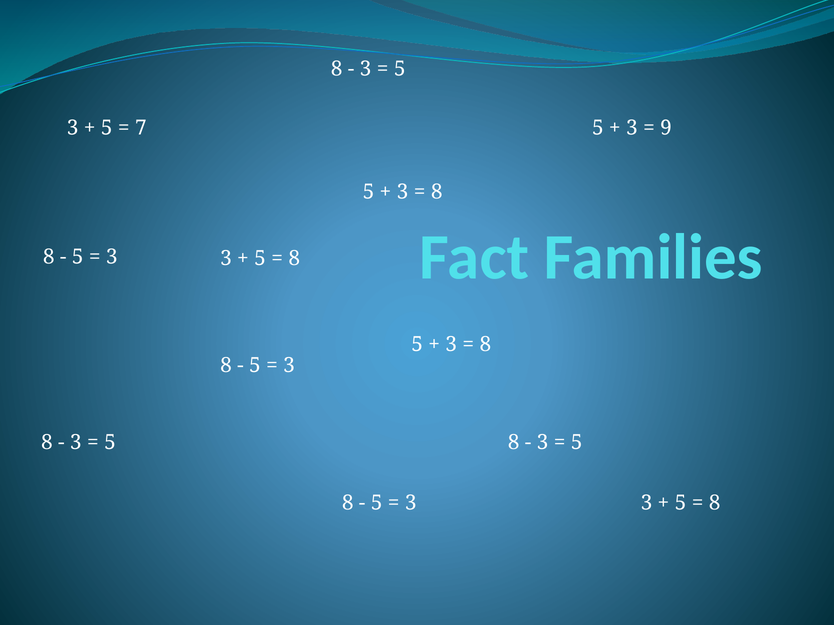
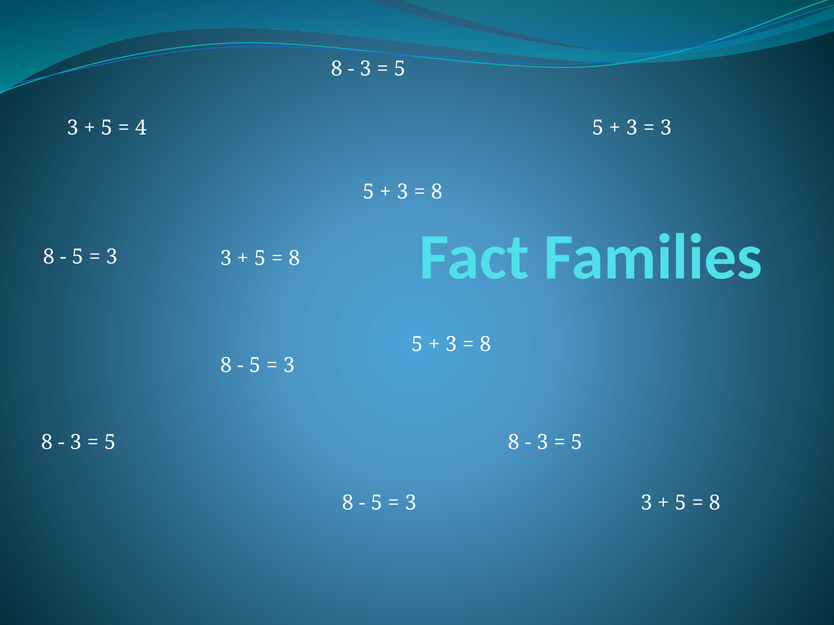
7: 7 -> 4
9 at (666, 128): 9 -> 3
